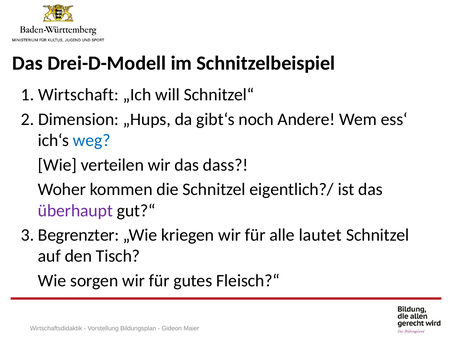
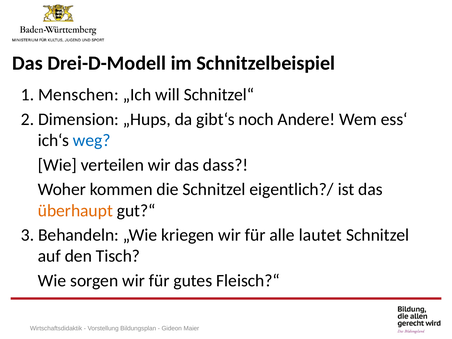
Wirtschaft: Wirtschaft -> Menschen
überhaupt colour: purple -> orange
Begrenzter: Begrenzter -> Behandeln
